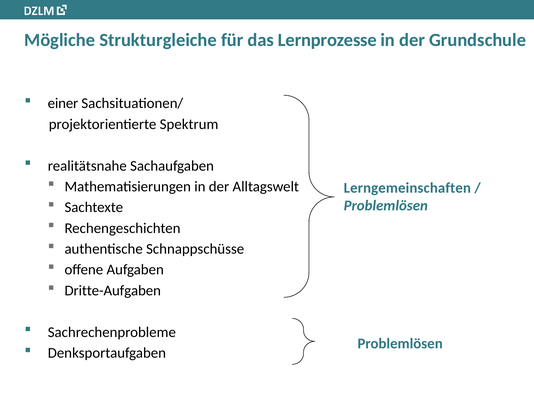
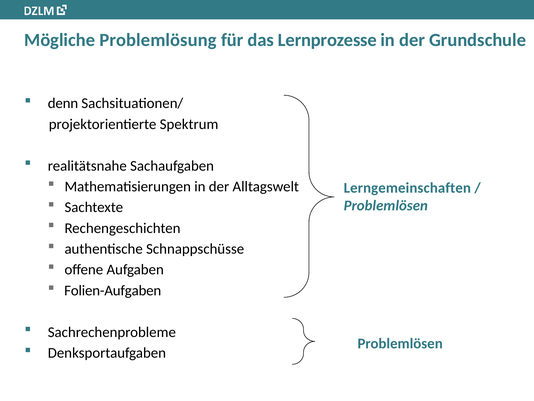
Strukturgleiche: Strukturgleiche -> Problemlösung
einer: einer -> denn
Dritte-Aufgaben: Dritte-Aufgaben -> Folien-Aufgaben
